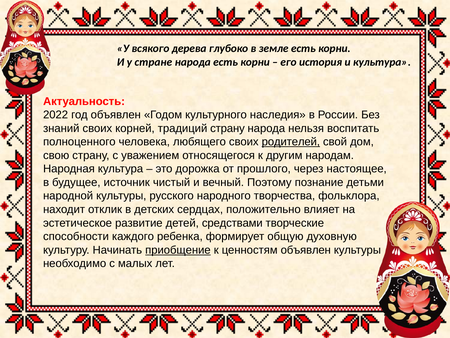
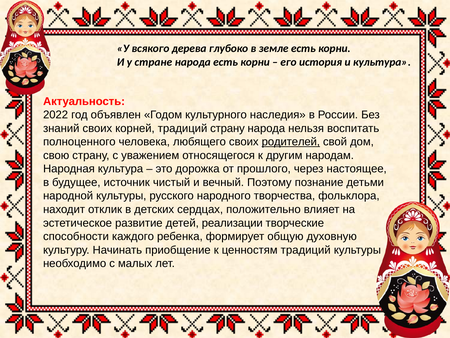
средствами: средствами -> реализации
приобщение underline: present -> none
ценностям объявлен: объявлен -> традиций
